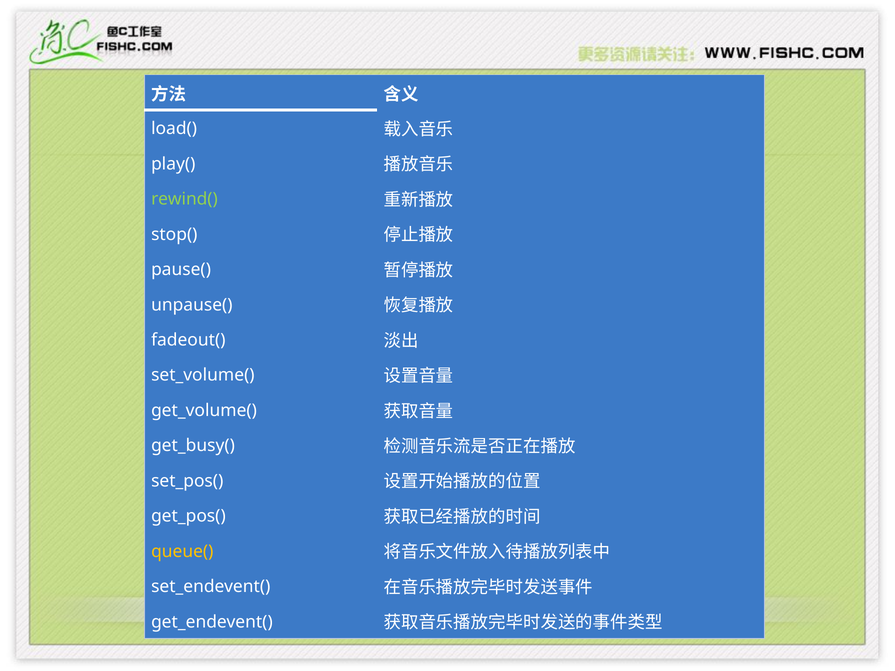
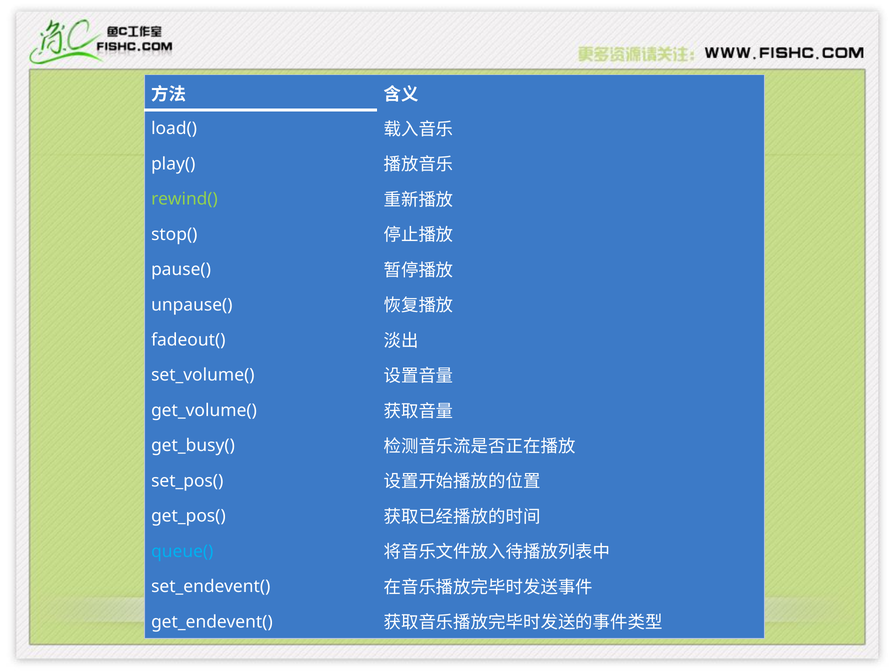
queue( colour: yellow -> light blue
